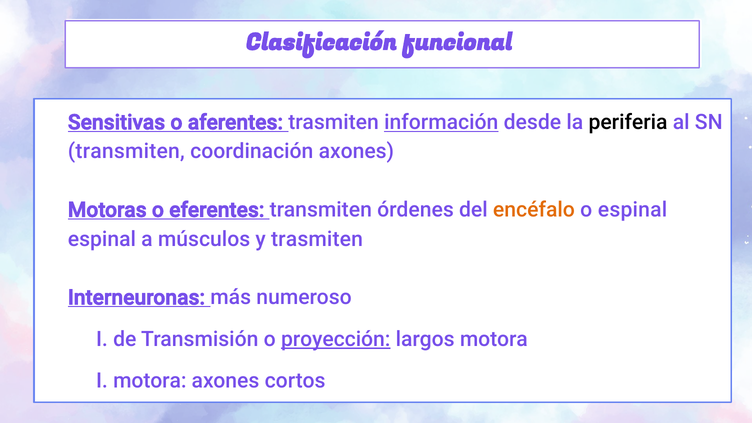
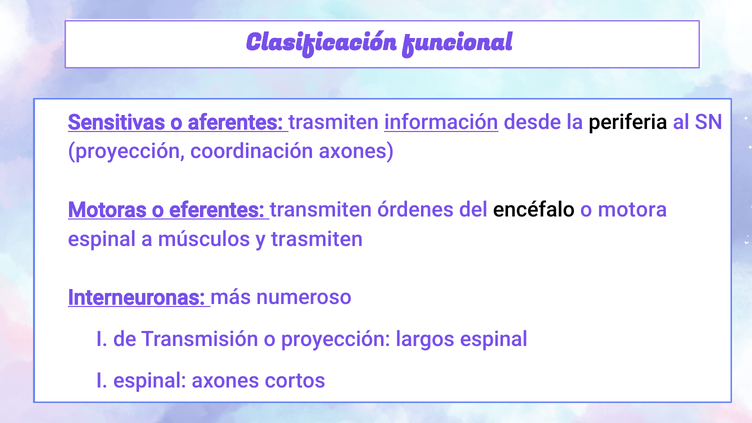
transmiten at (126, 152): transmiten -> proyección
encéfalo colour: orange -> black
o espinal: espinal -> motora
proyección at (336, 339) underline: present -> none
largos motora: motora -> espinal
I motora: motora -> espinal
